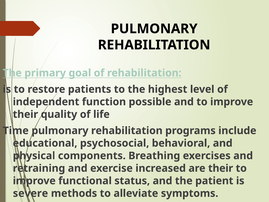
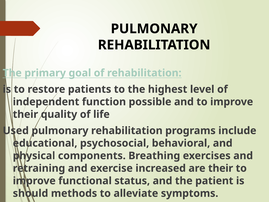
Time: Time -> Used
severe: severe -> should
